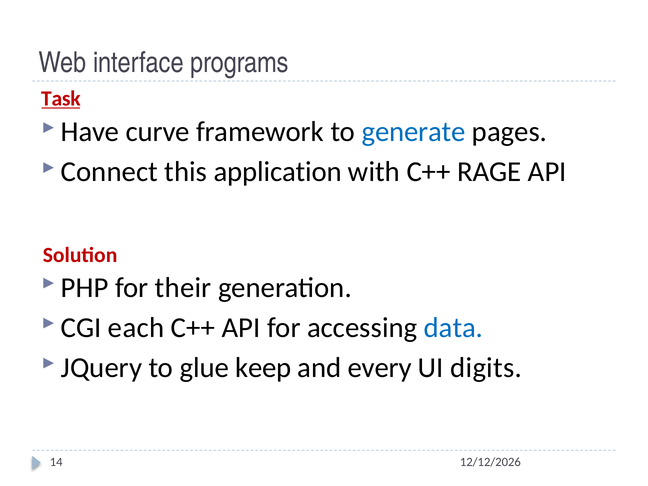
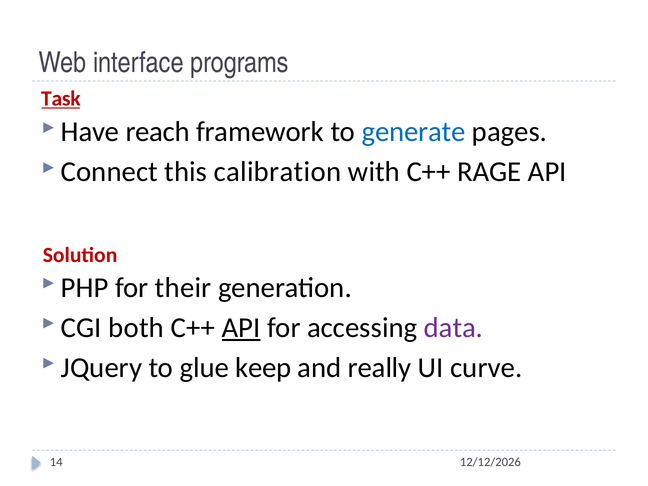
curve: curve -> reach
application: application -> calibration
each: each -> both
API at (241, 328) underline: none -> present
data colour: blue -> purple
every: every -> really
digits: digits -> curve
